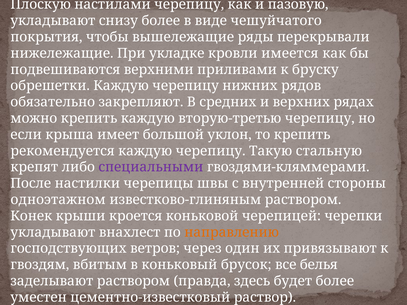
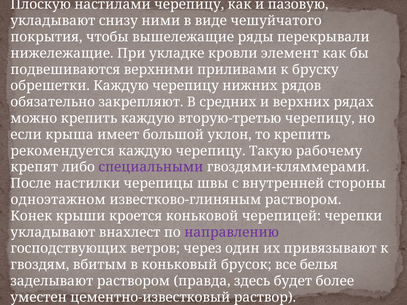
снизу более: более -> ними
имеется: имеется -> элемент
стальную: стальную -> рабочему
направлению colour: orange -> purple
